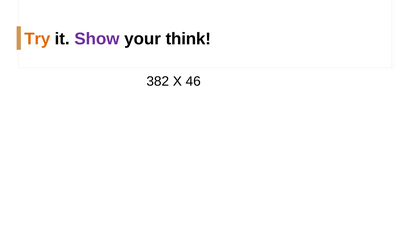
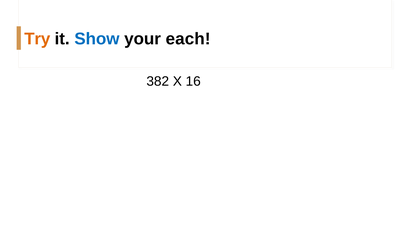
Show colour: purple -> blue
think: think -> each
46: 46 -> 16
